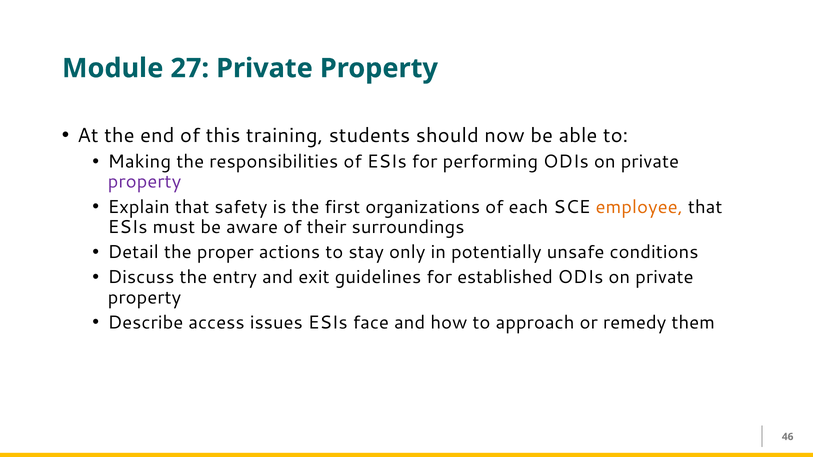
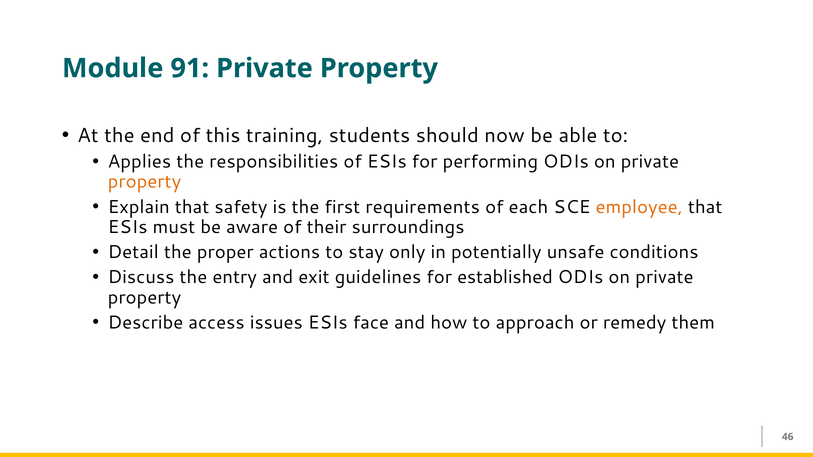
27: 27 -> 91
Making: Making -> Applies
property at (144, 182) colour: purple -> orange
organizations: organizations -> requirements
